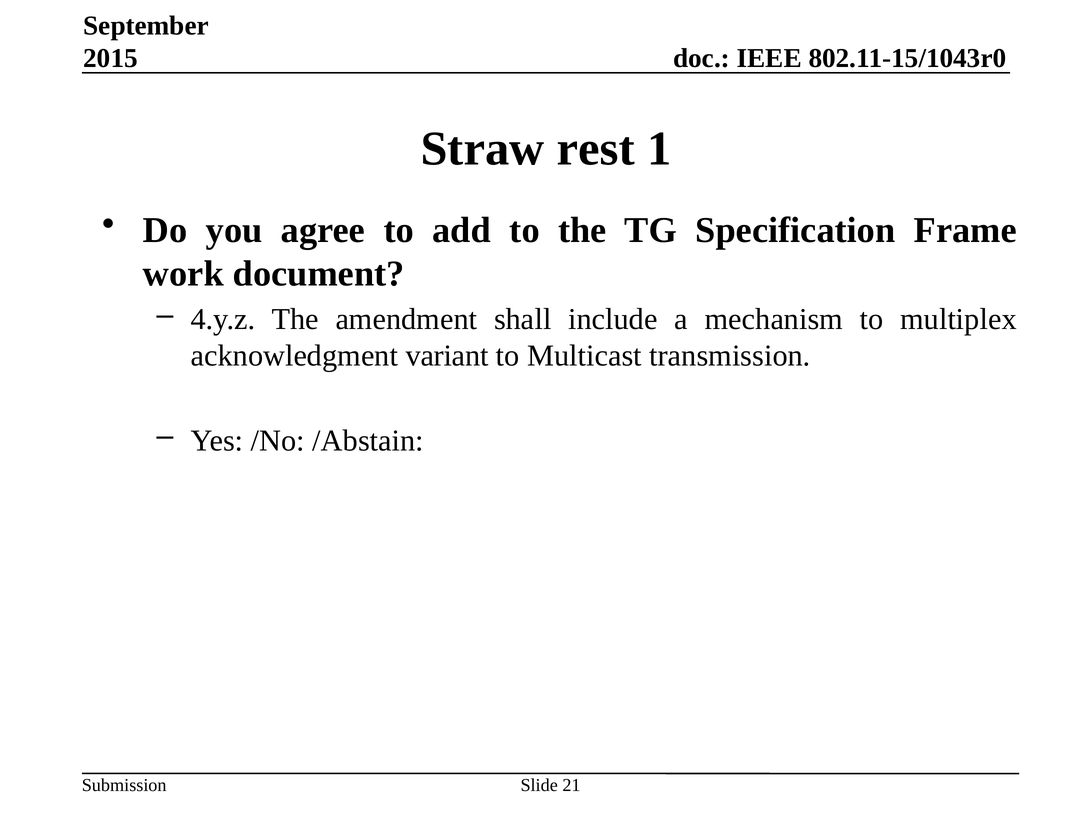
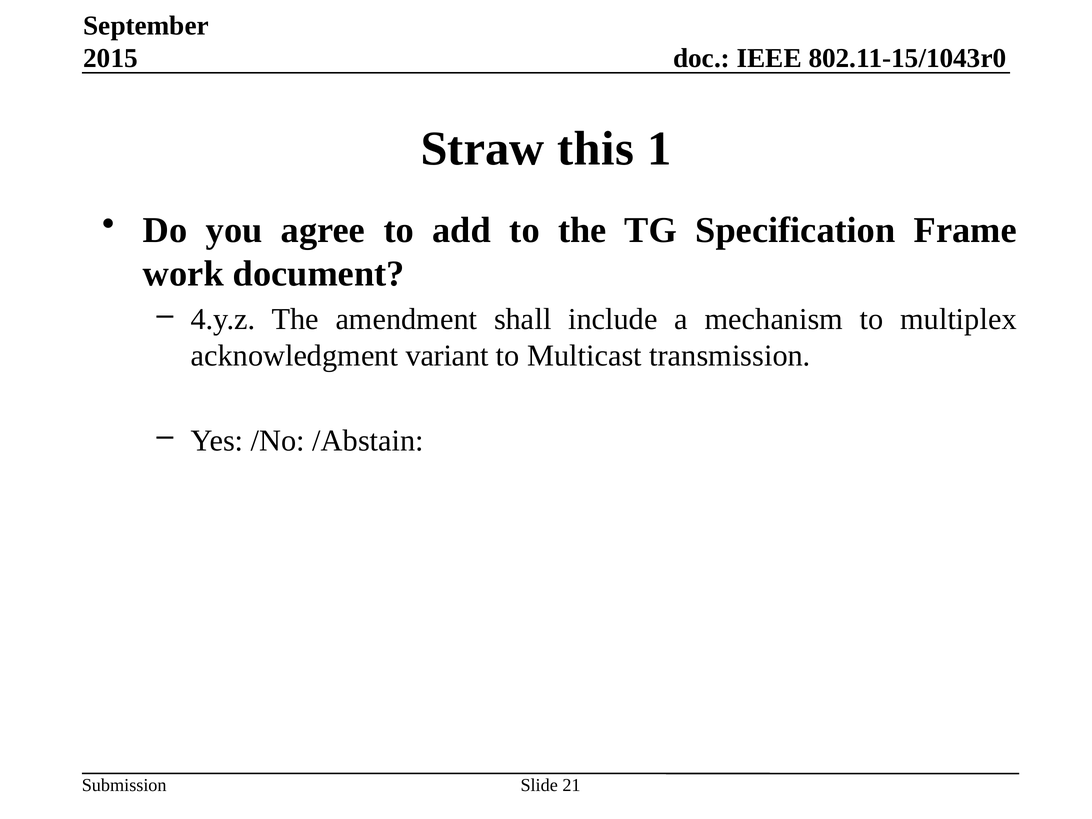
rest: rest -> this
